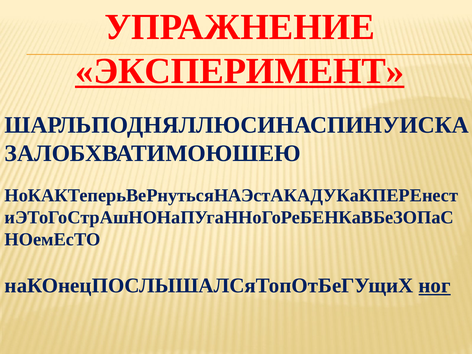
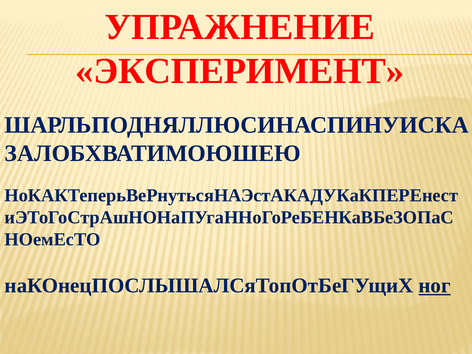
ЭКСПЕРИМЕНТ underline: present -> none
